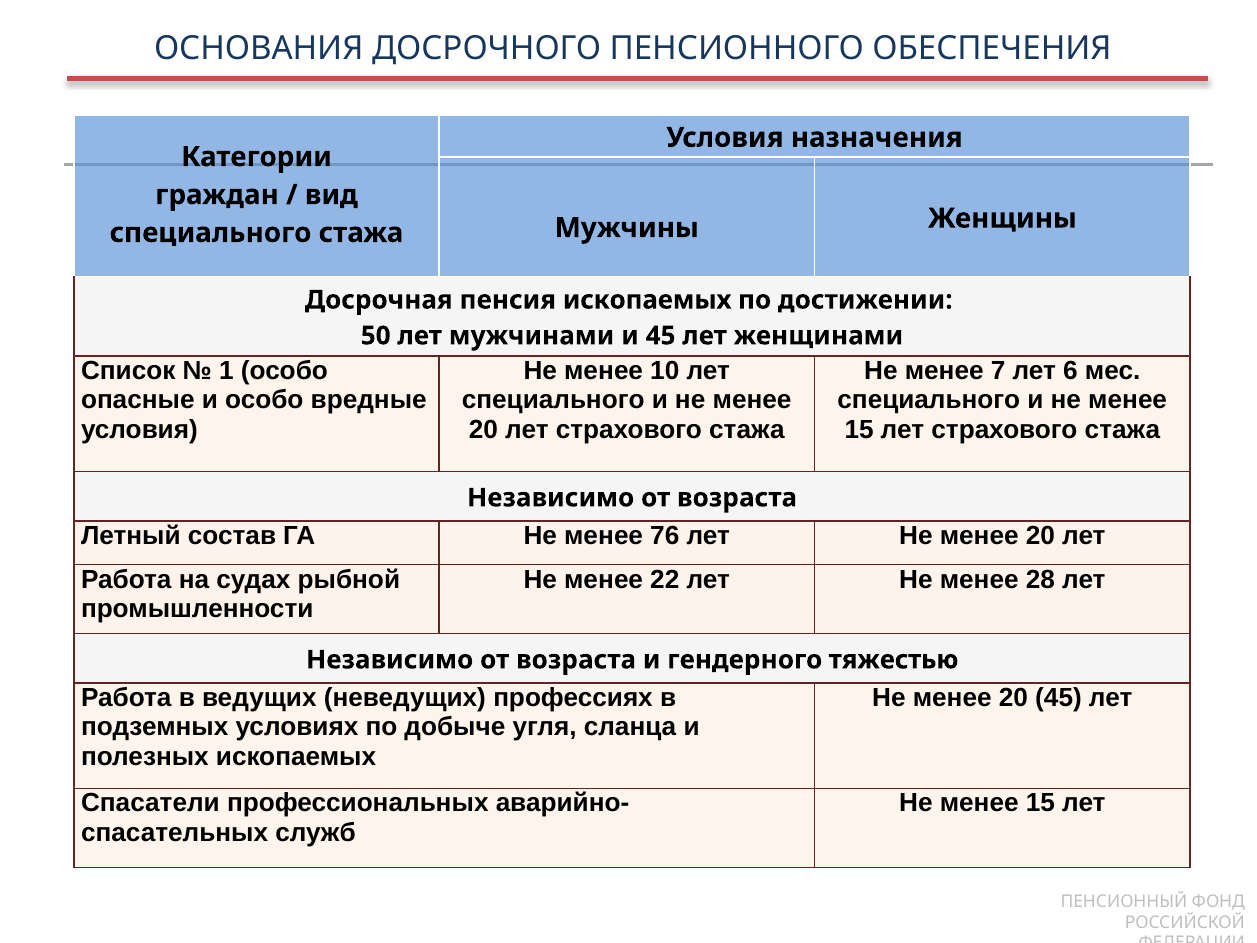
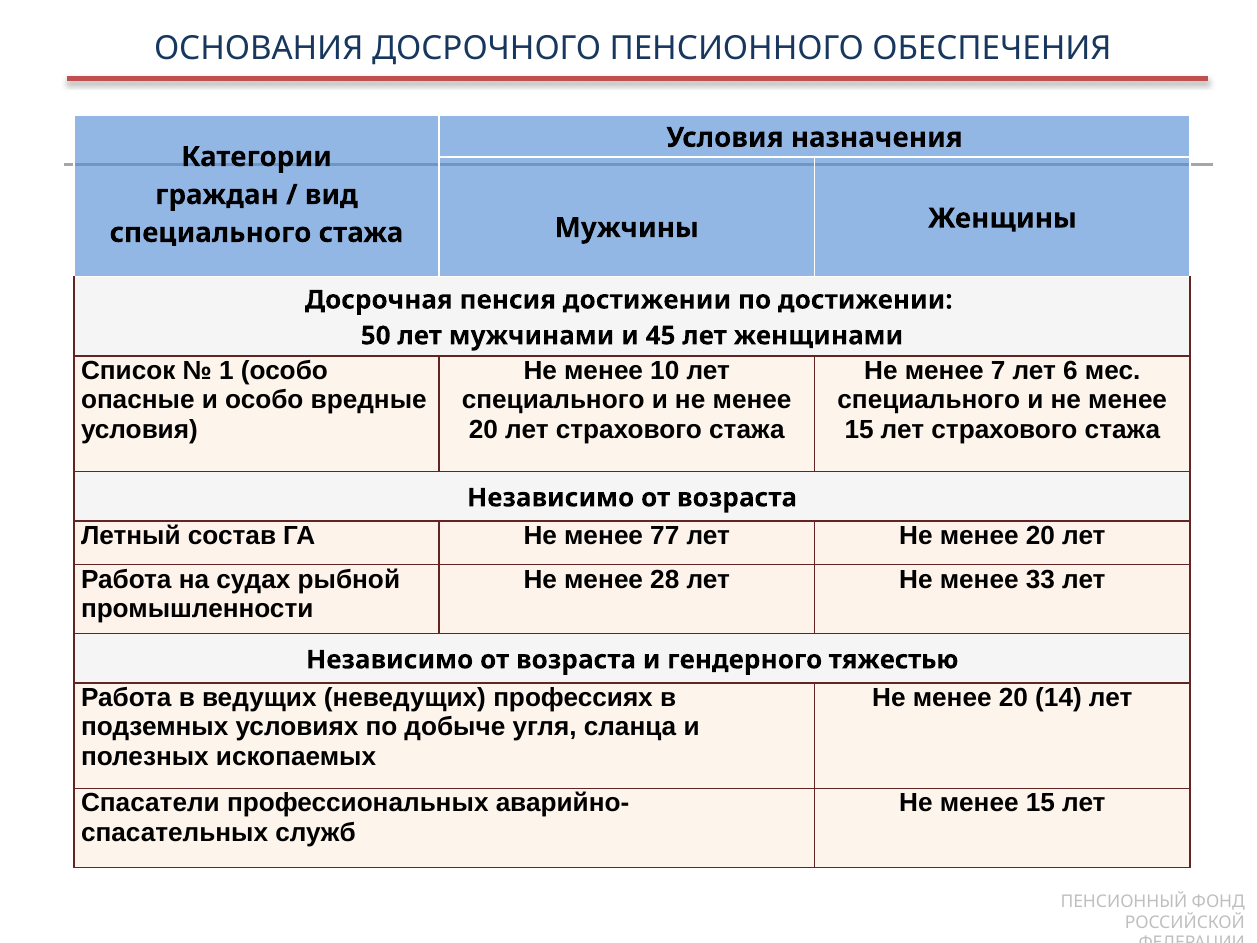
пенсия ископаемых: ископаемых -> достижении
76: 76 -> 77
22: 22 -> 28
28: 28 -> 33
20 45: 45 -> 14
